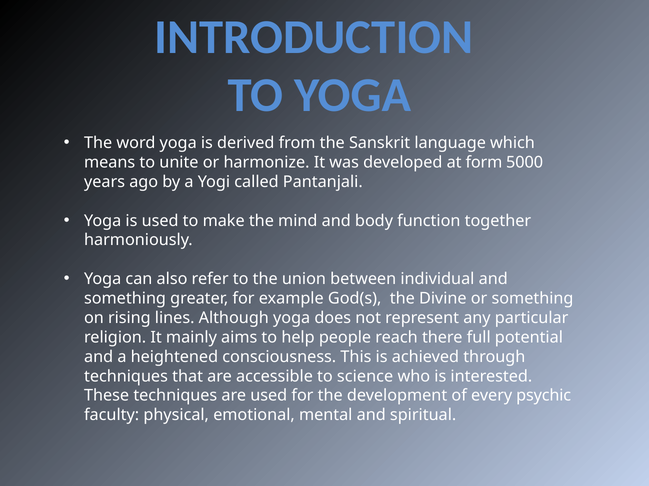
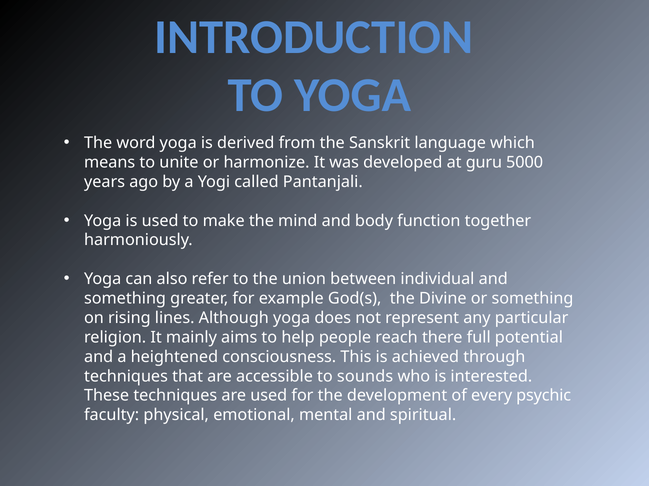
form: form -> guru
science: science -> sounds
